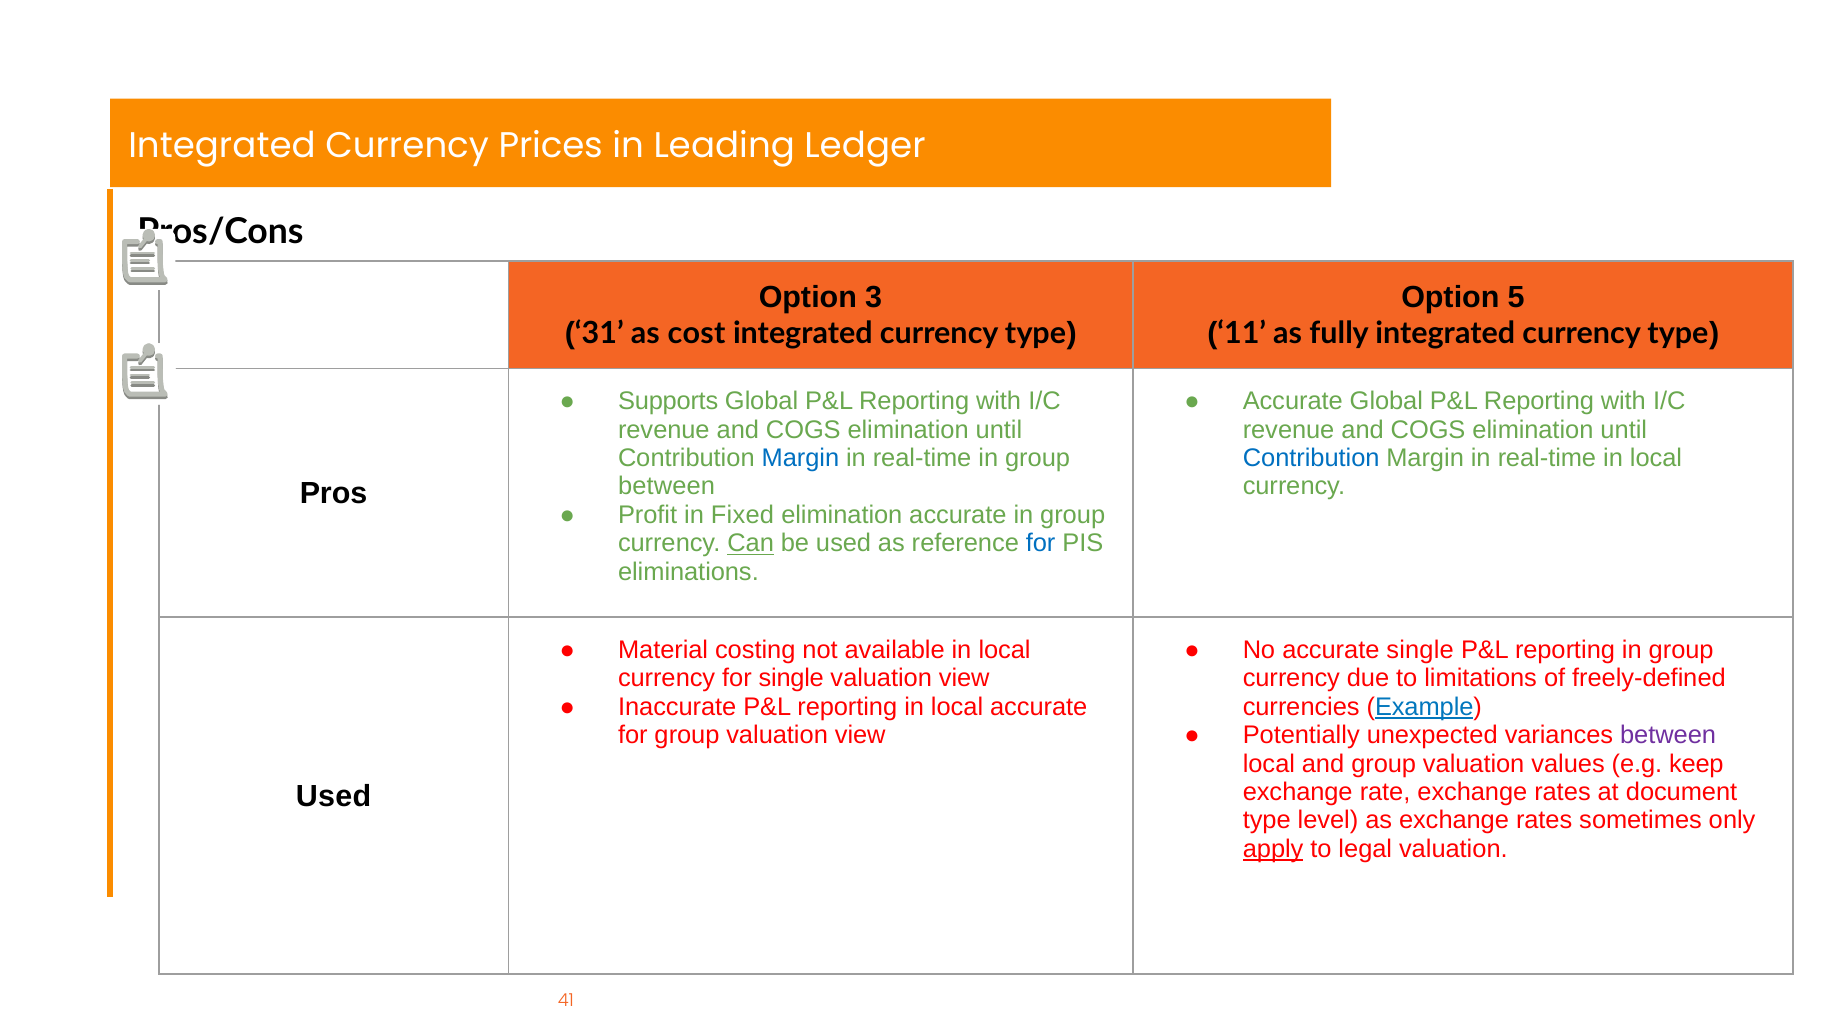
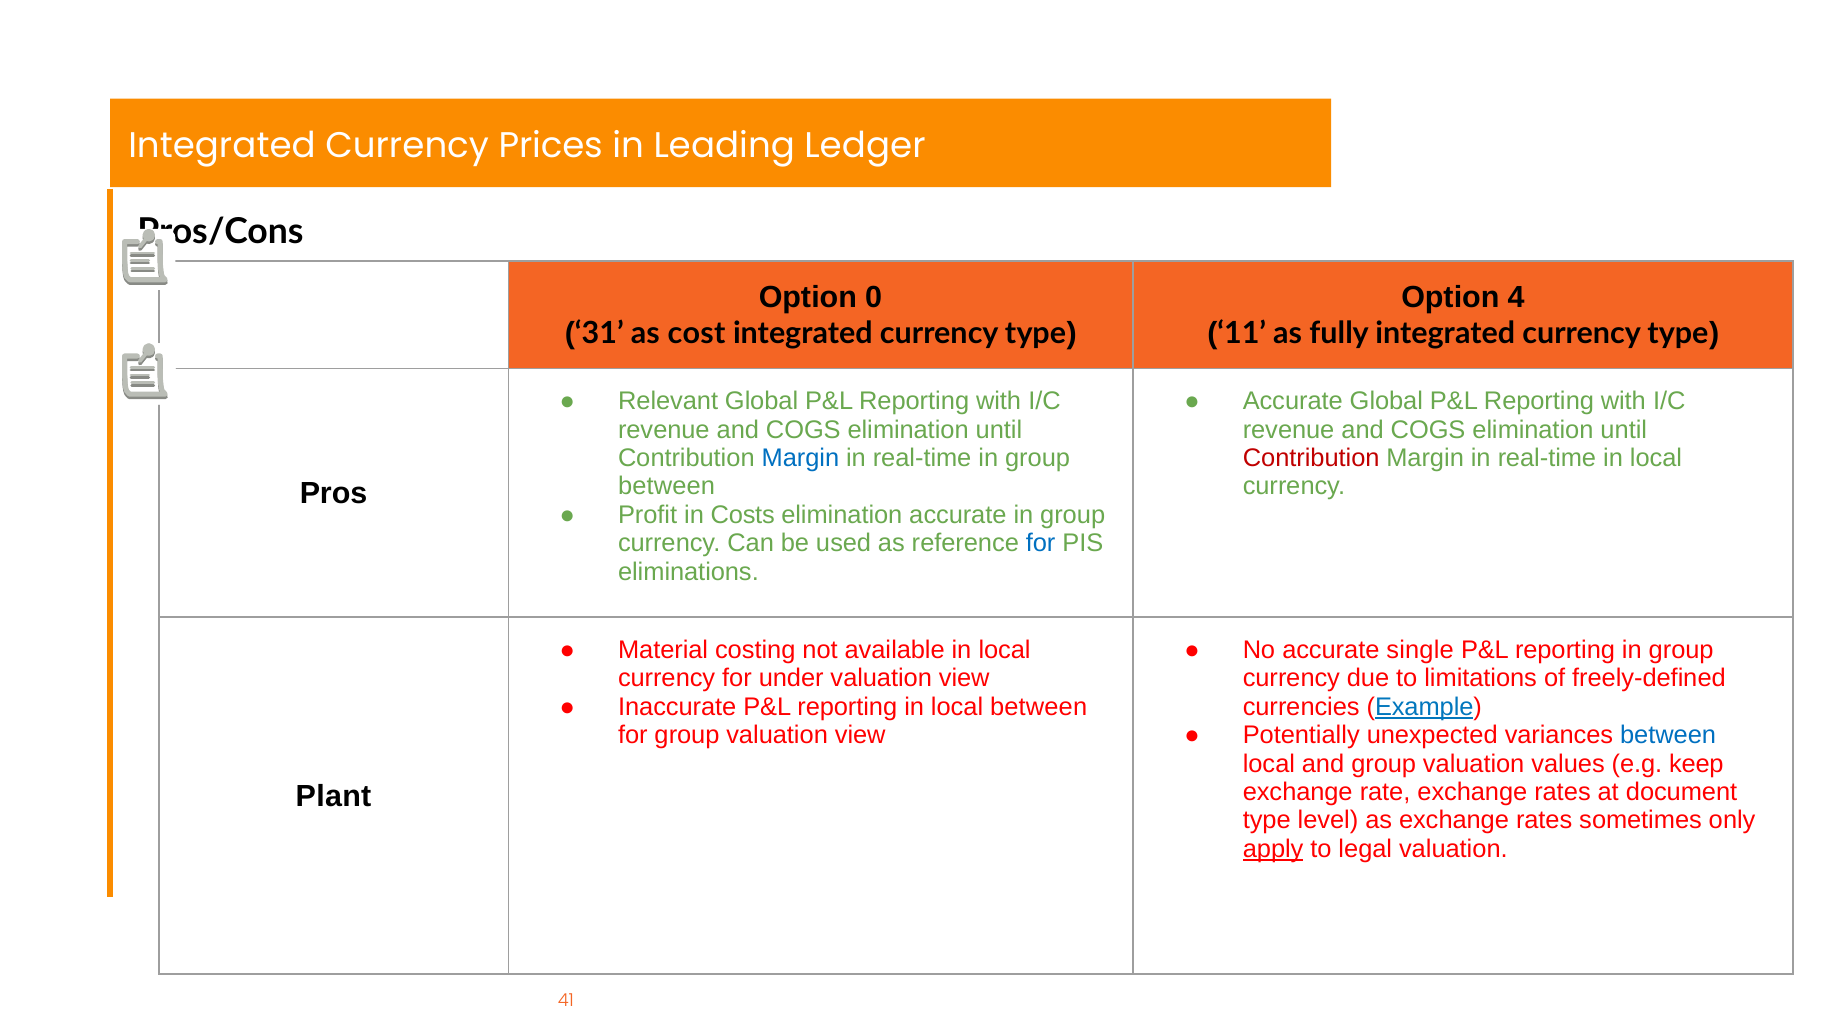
3: 3 -> 0
5: 5 -> 4
Supports: Supports -> Relevant
Contribution at (1311, 458) colour: blue -> red
Fixed: Fixed -> Costs
Can underline: present -> none
for single: single -> under
local accurate: accurate -> between
between at (1668, 735) colour: purple -> blue
Used at (334, 796): Used -> Plant
